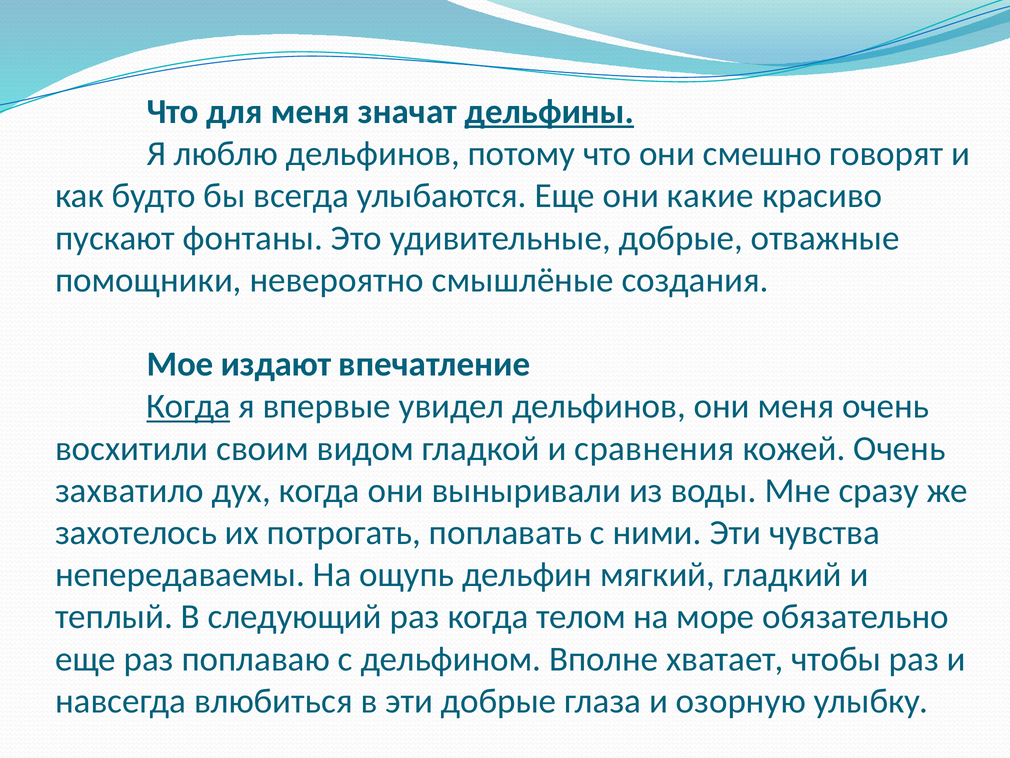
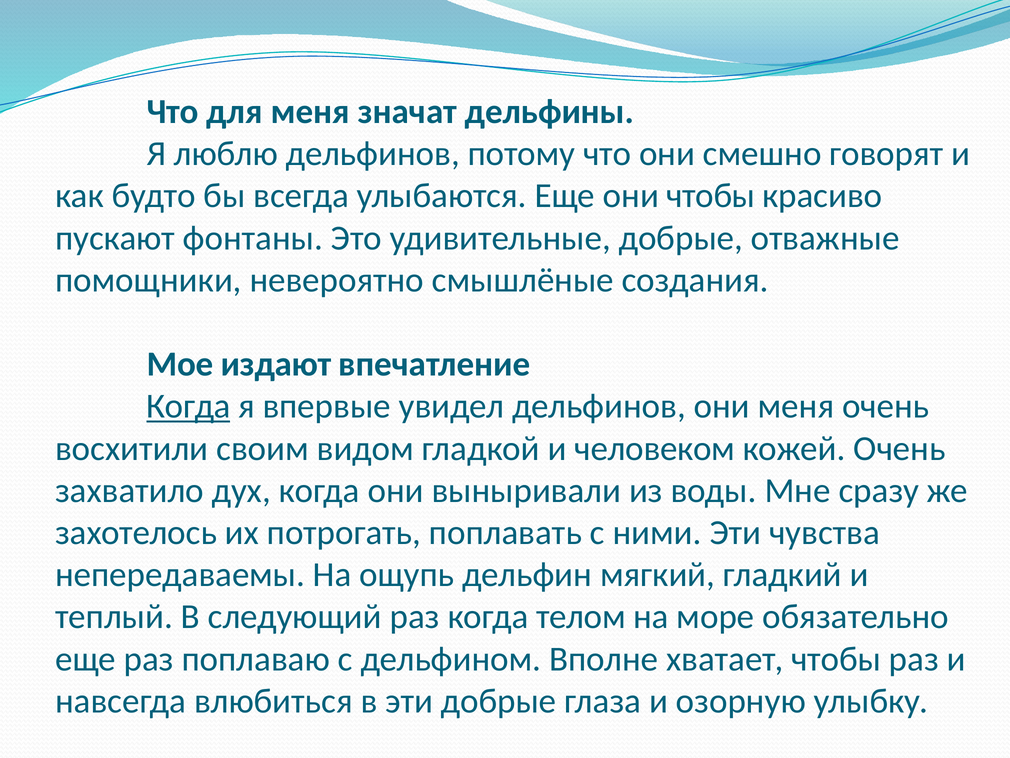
дельфины underline: present -> none
они какие: какие -> чтобы
сравнения: сравнения -> человеком
